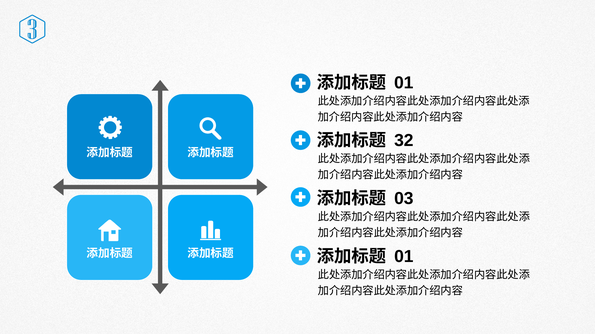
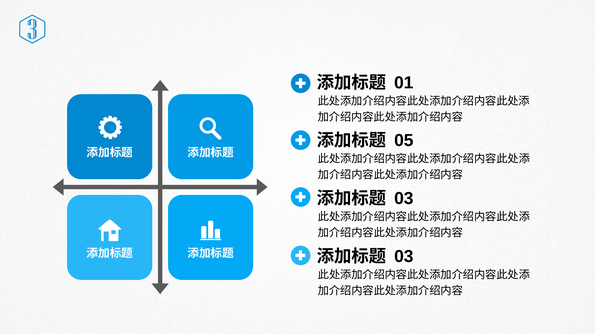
32: 32 -> 05
01 at (404, 257): 01 -> 03
